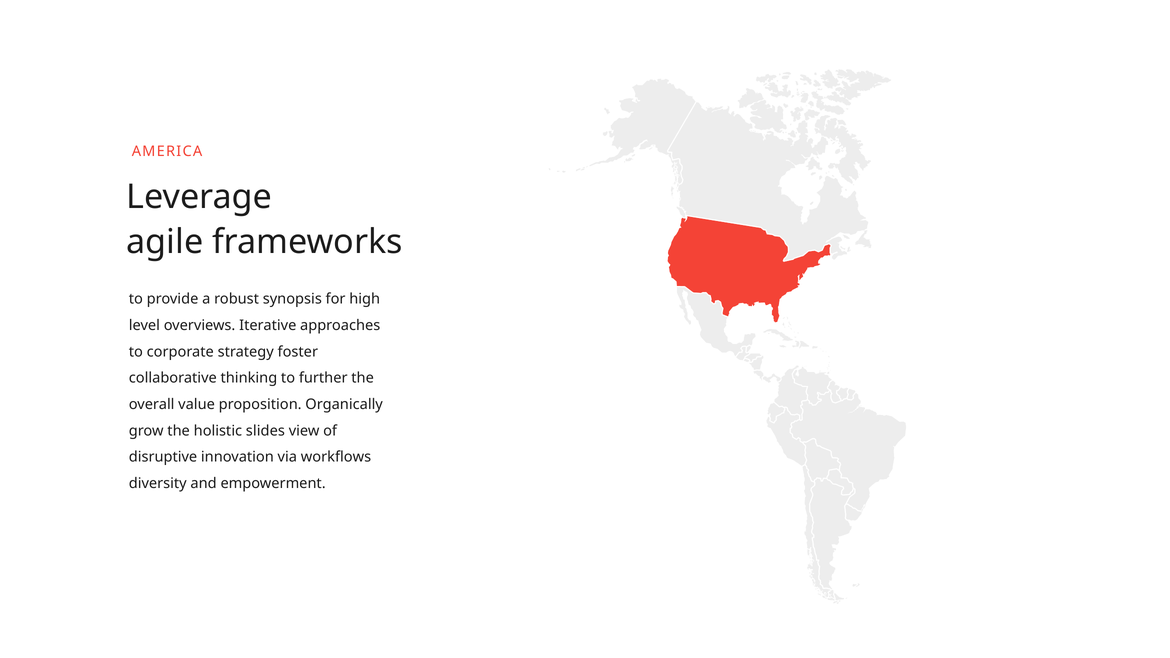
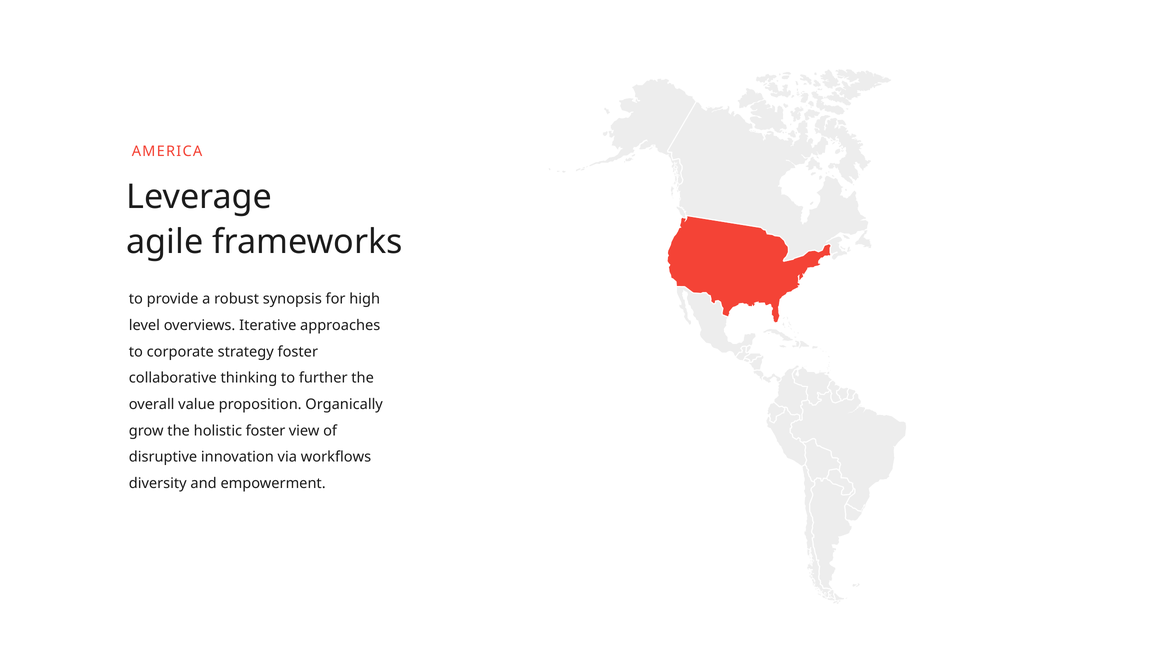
holistic slides: slides -> foster
